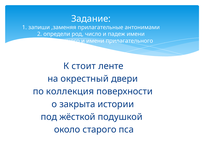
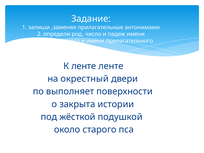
К стоит: стоит -> ленте
коллекция: коллекция -> выполняет
